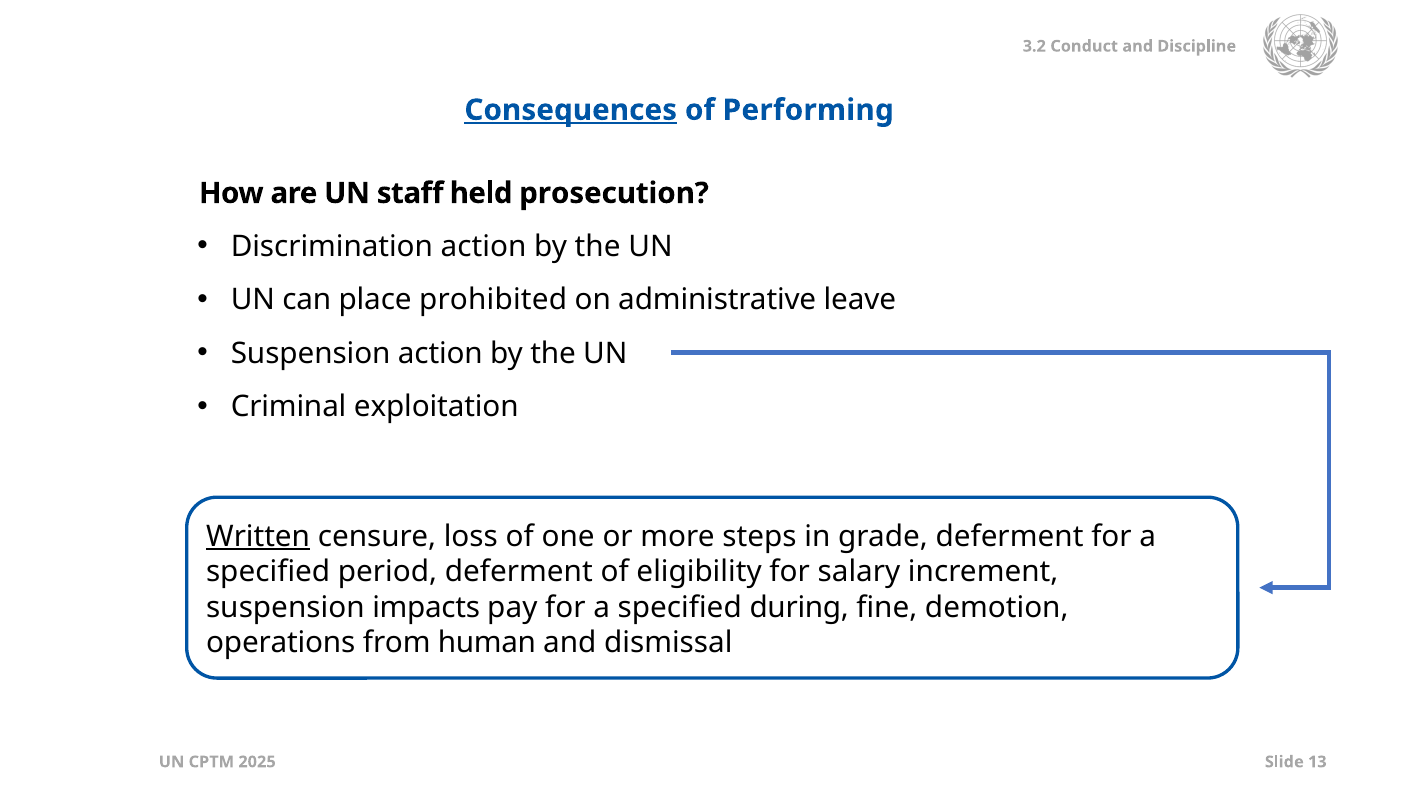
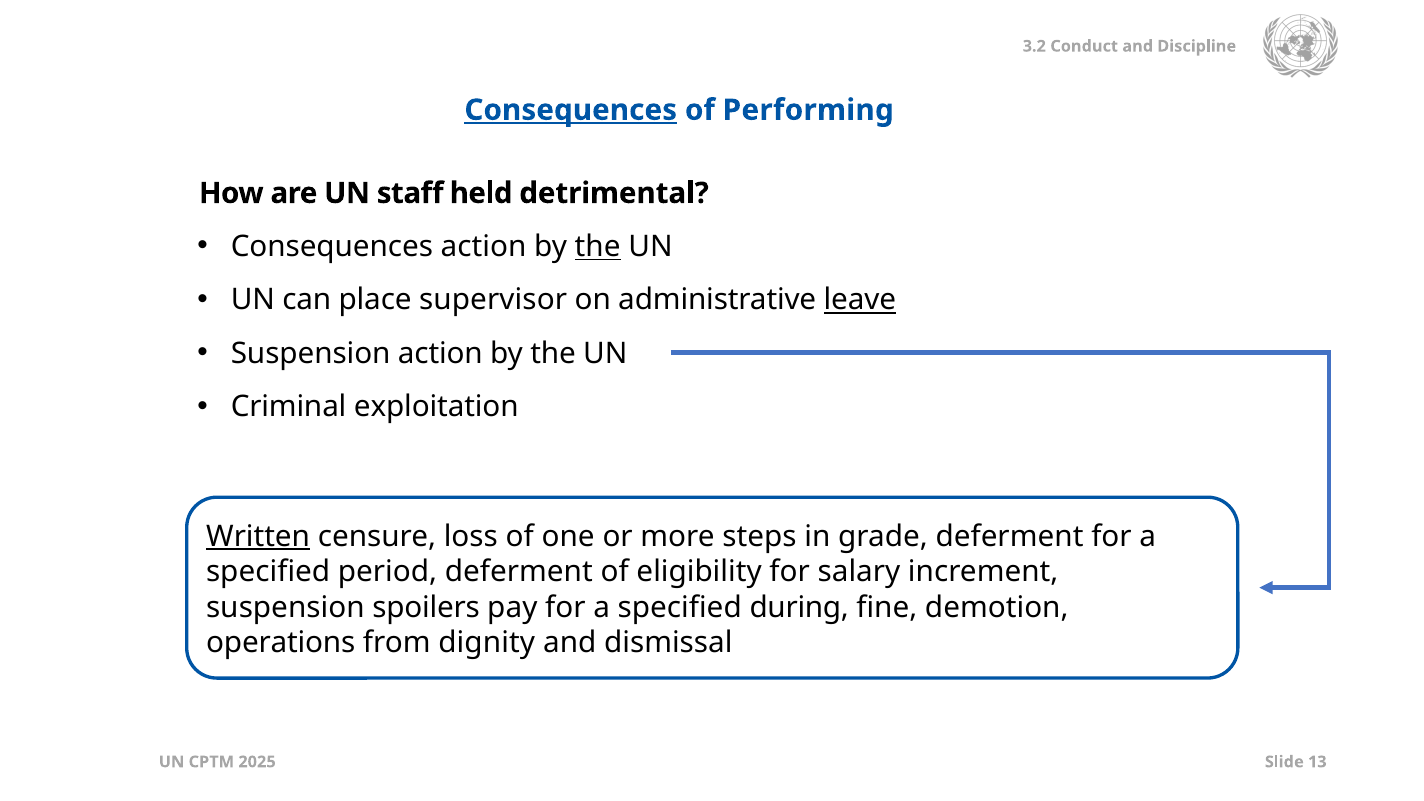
prosecution: prosecution -> detrimental
Discrimination at (332, 247): Discrimination -> Consequences
the at (598, 247) underline: none -> present
prohibited: prohibited -> supervisor
leave underline: none -> present
impacts: impacts -> spoilers
human: human -> dignity
